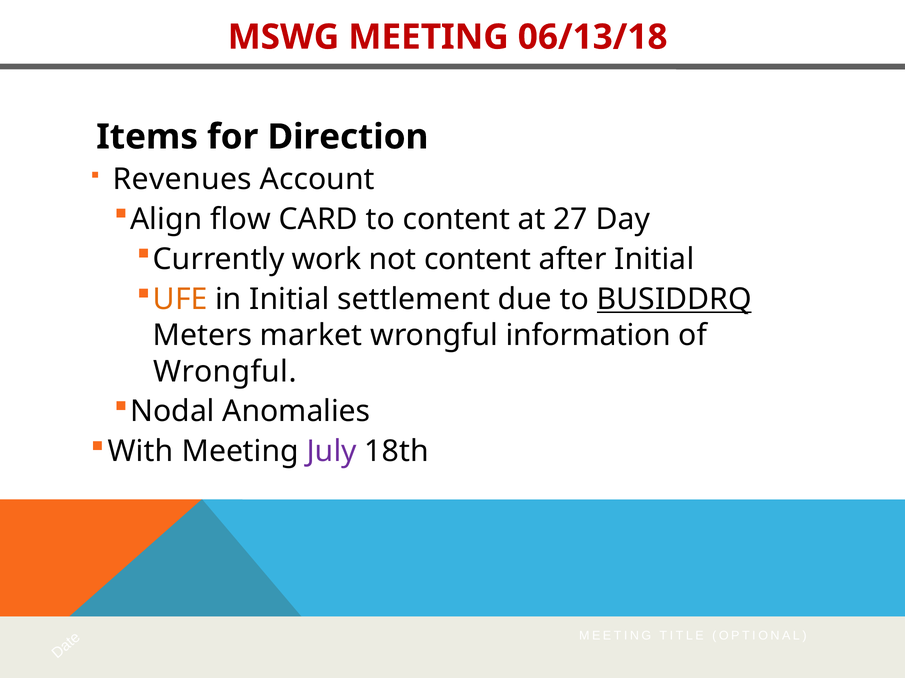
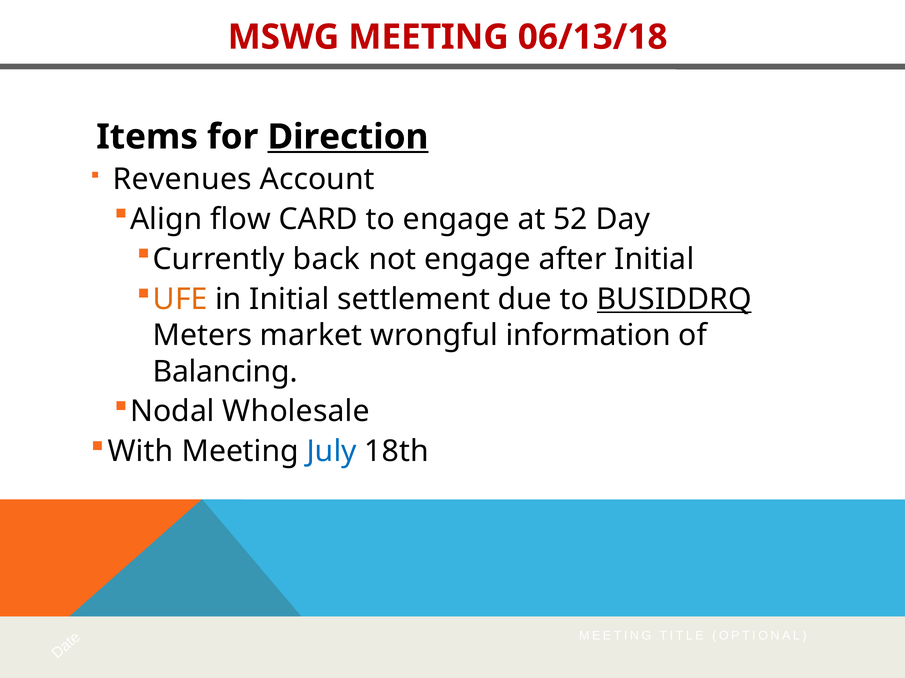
Direction underline: none -> present
to content: content -> engage
27: 27 -> 52
work: work -> back
not content: content -> engage
Wrongful at (225, 372): Wrongful -> Balancing
Anomalies: Anomalies -> Wholesale
July colour: purple -> blue
